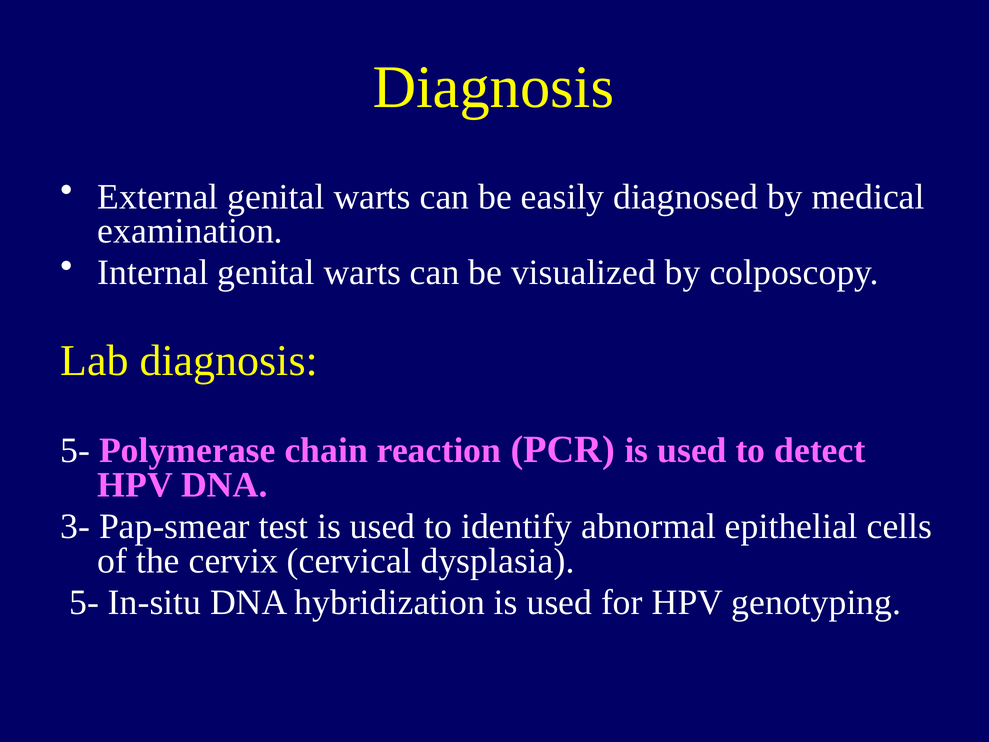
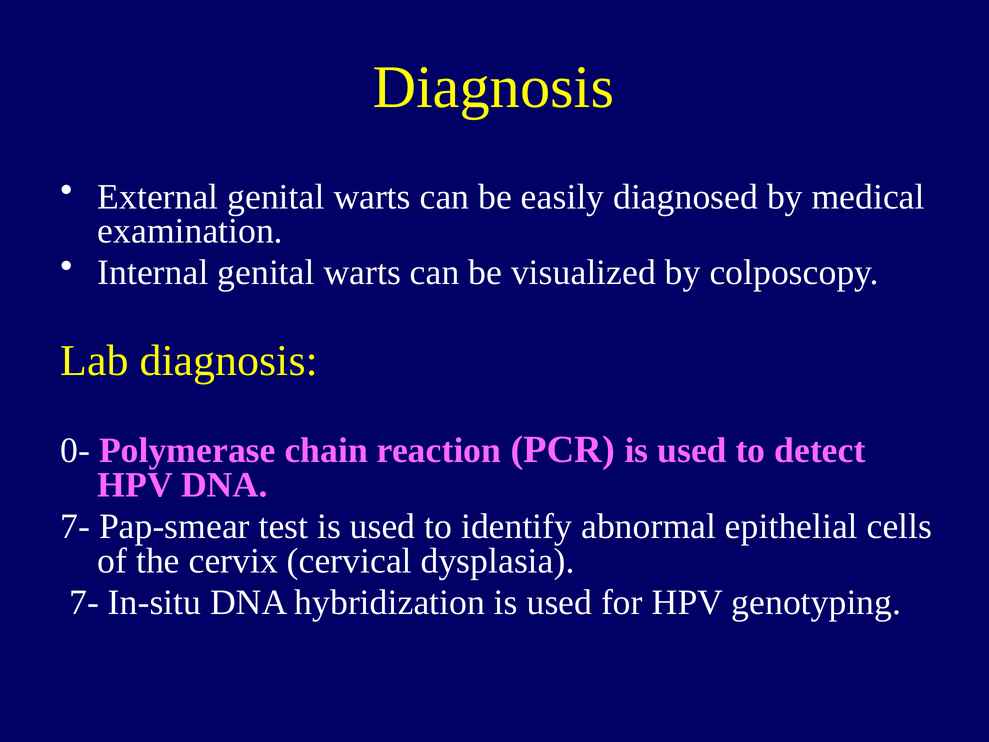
5- at (75, 450): 5- -> 0-
3- at (75, 526): 3- -> 7-
5- at (84, 602): 5- -> 7-
